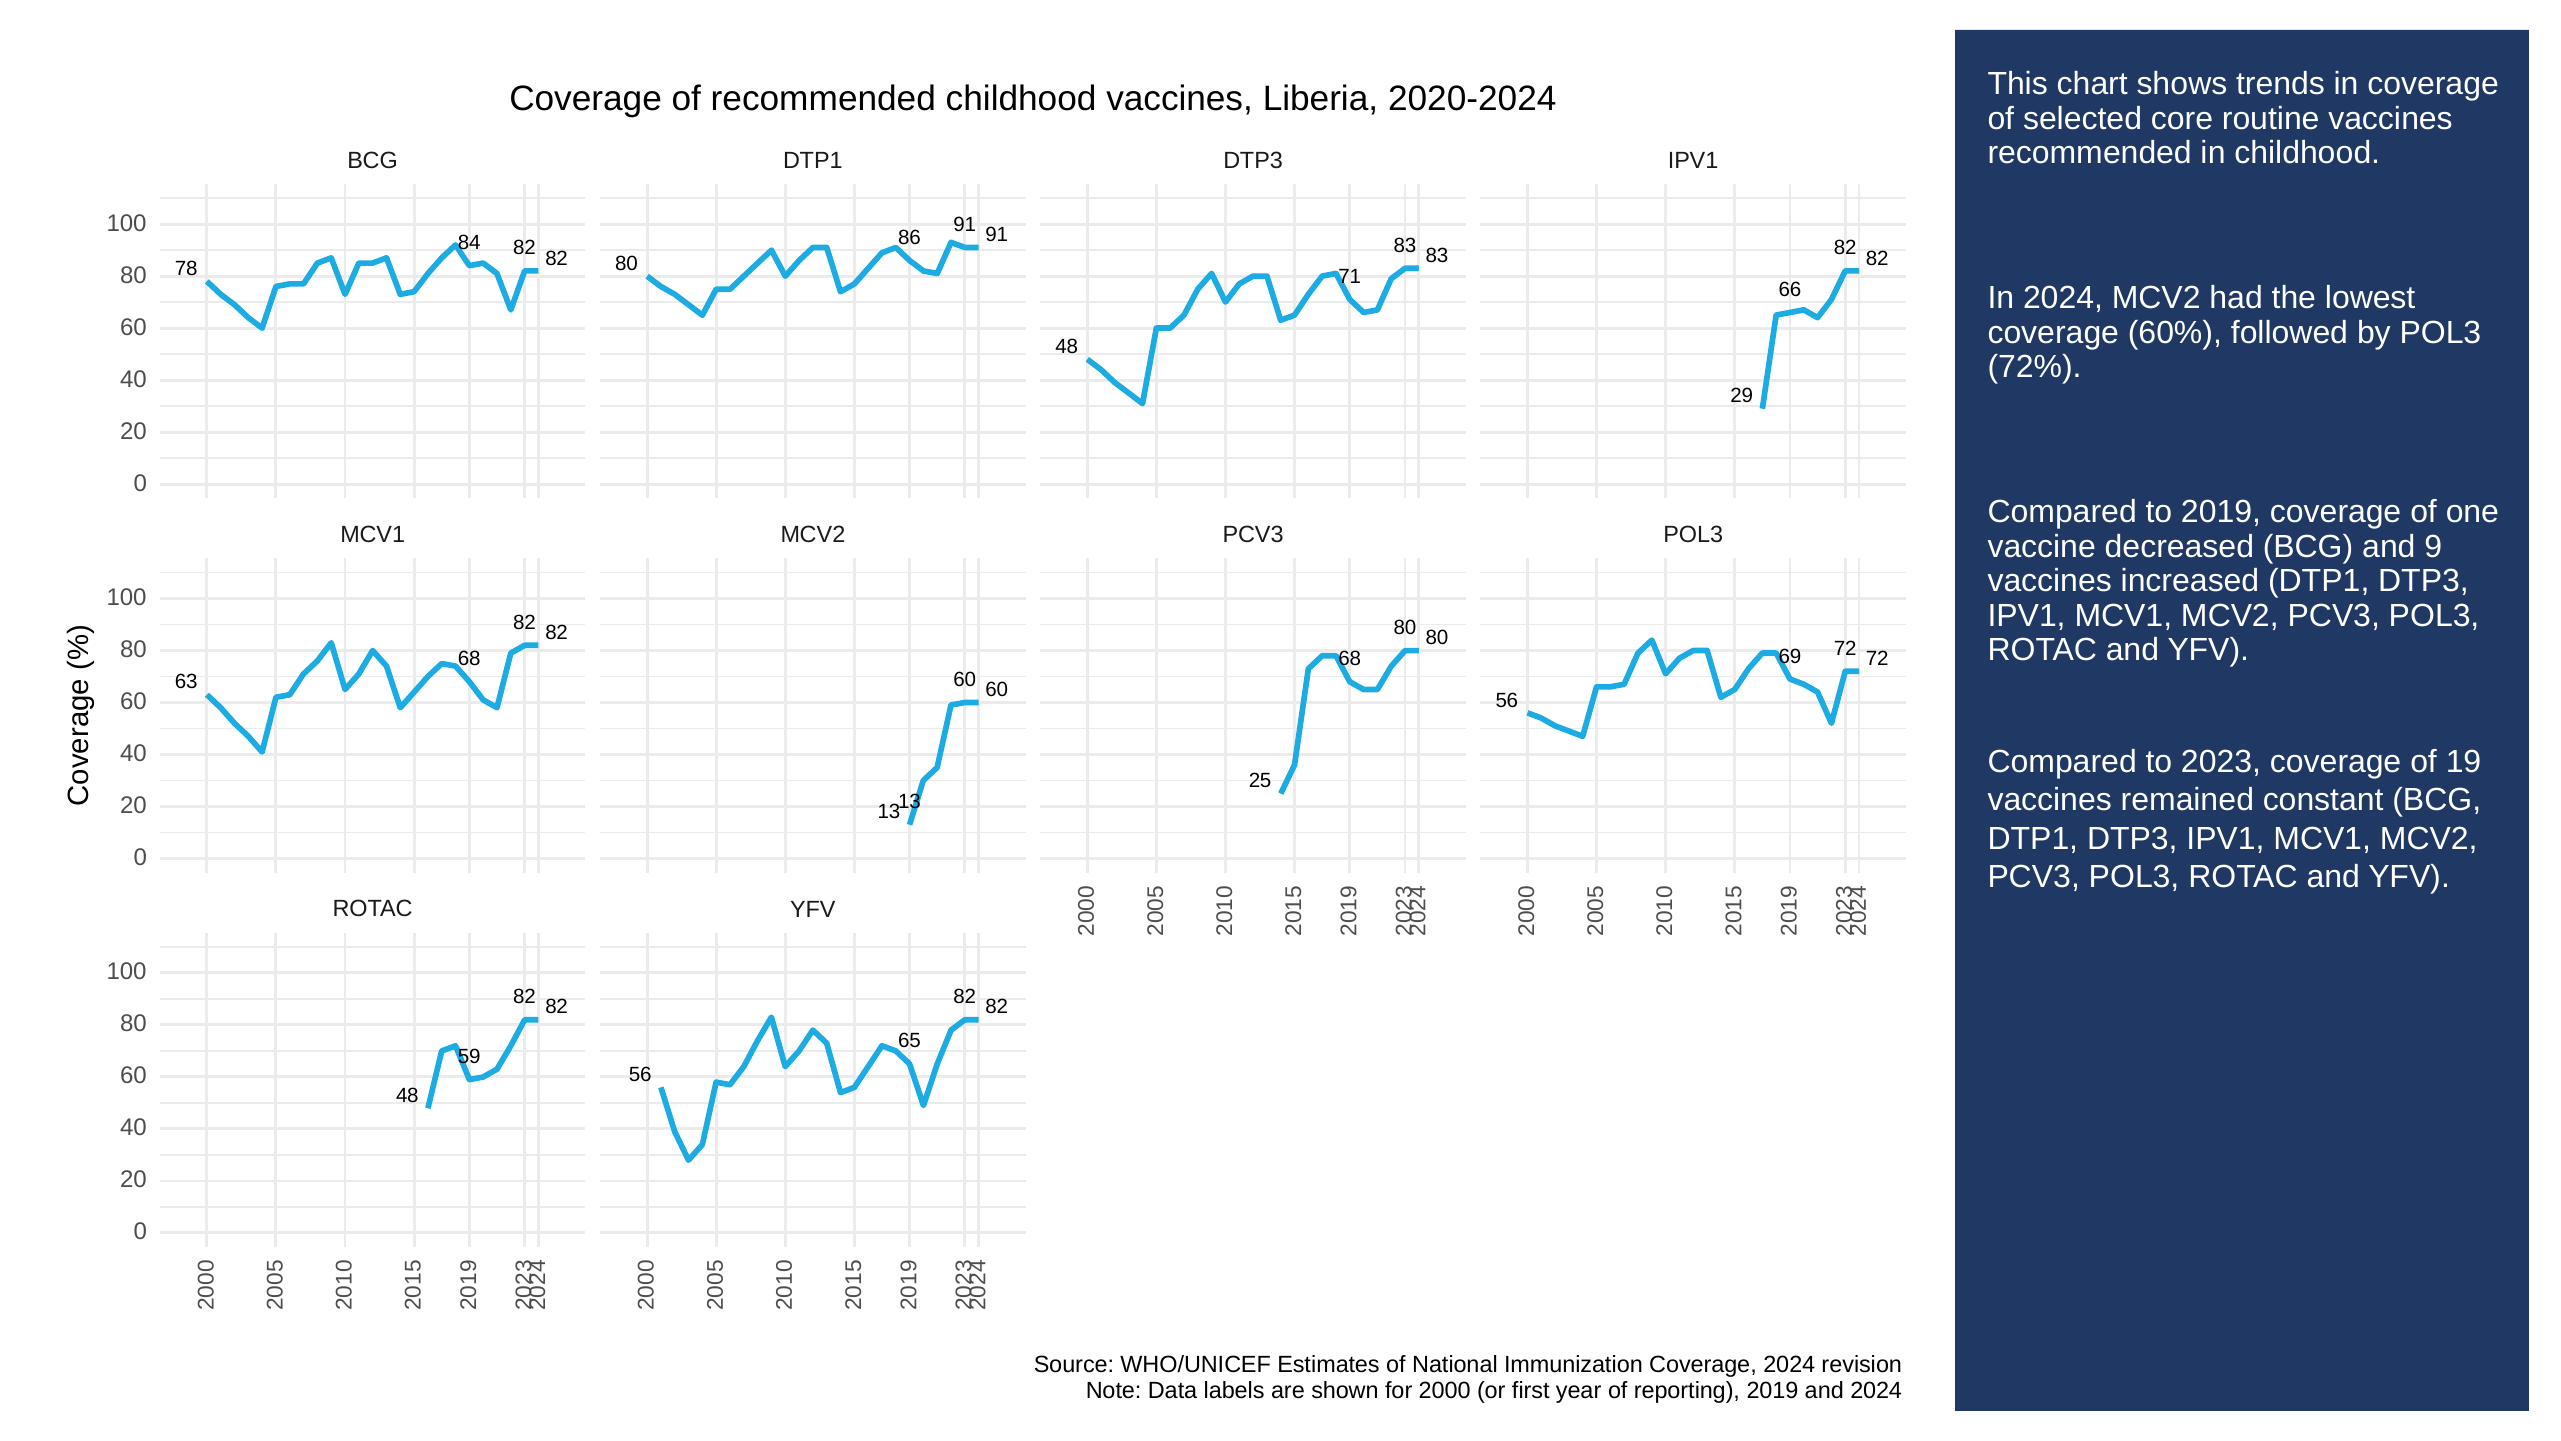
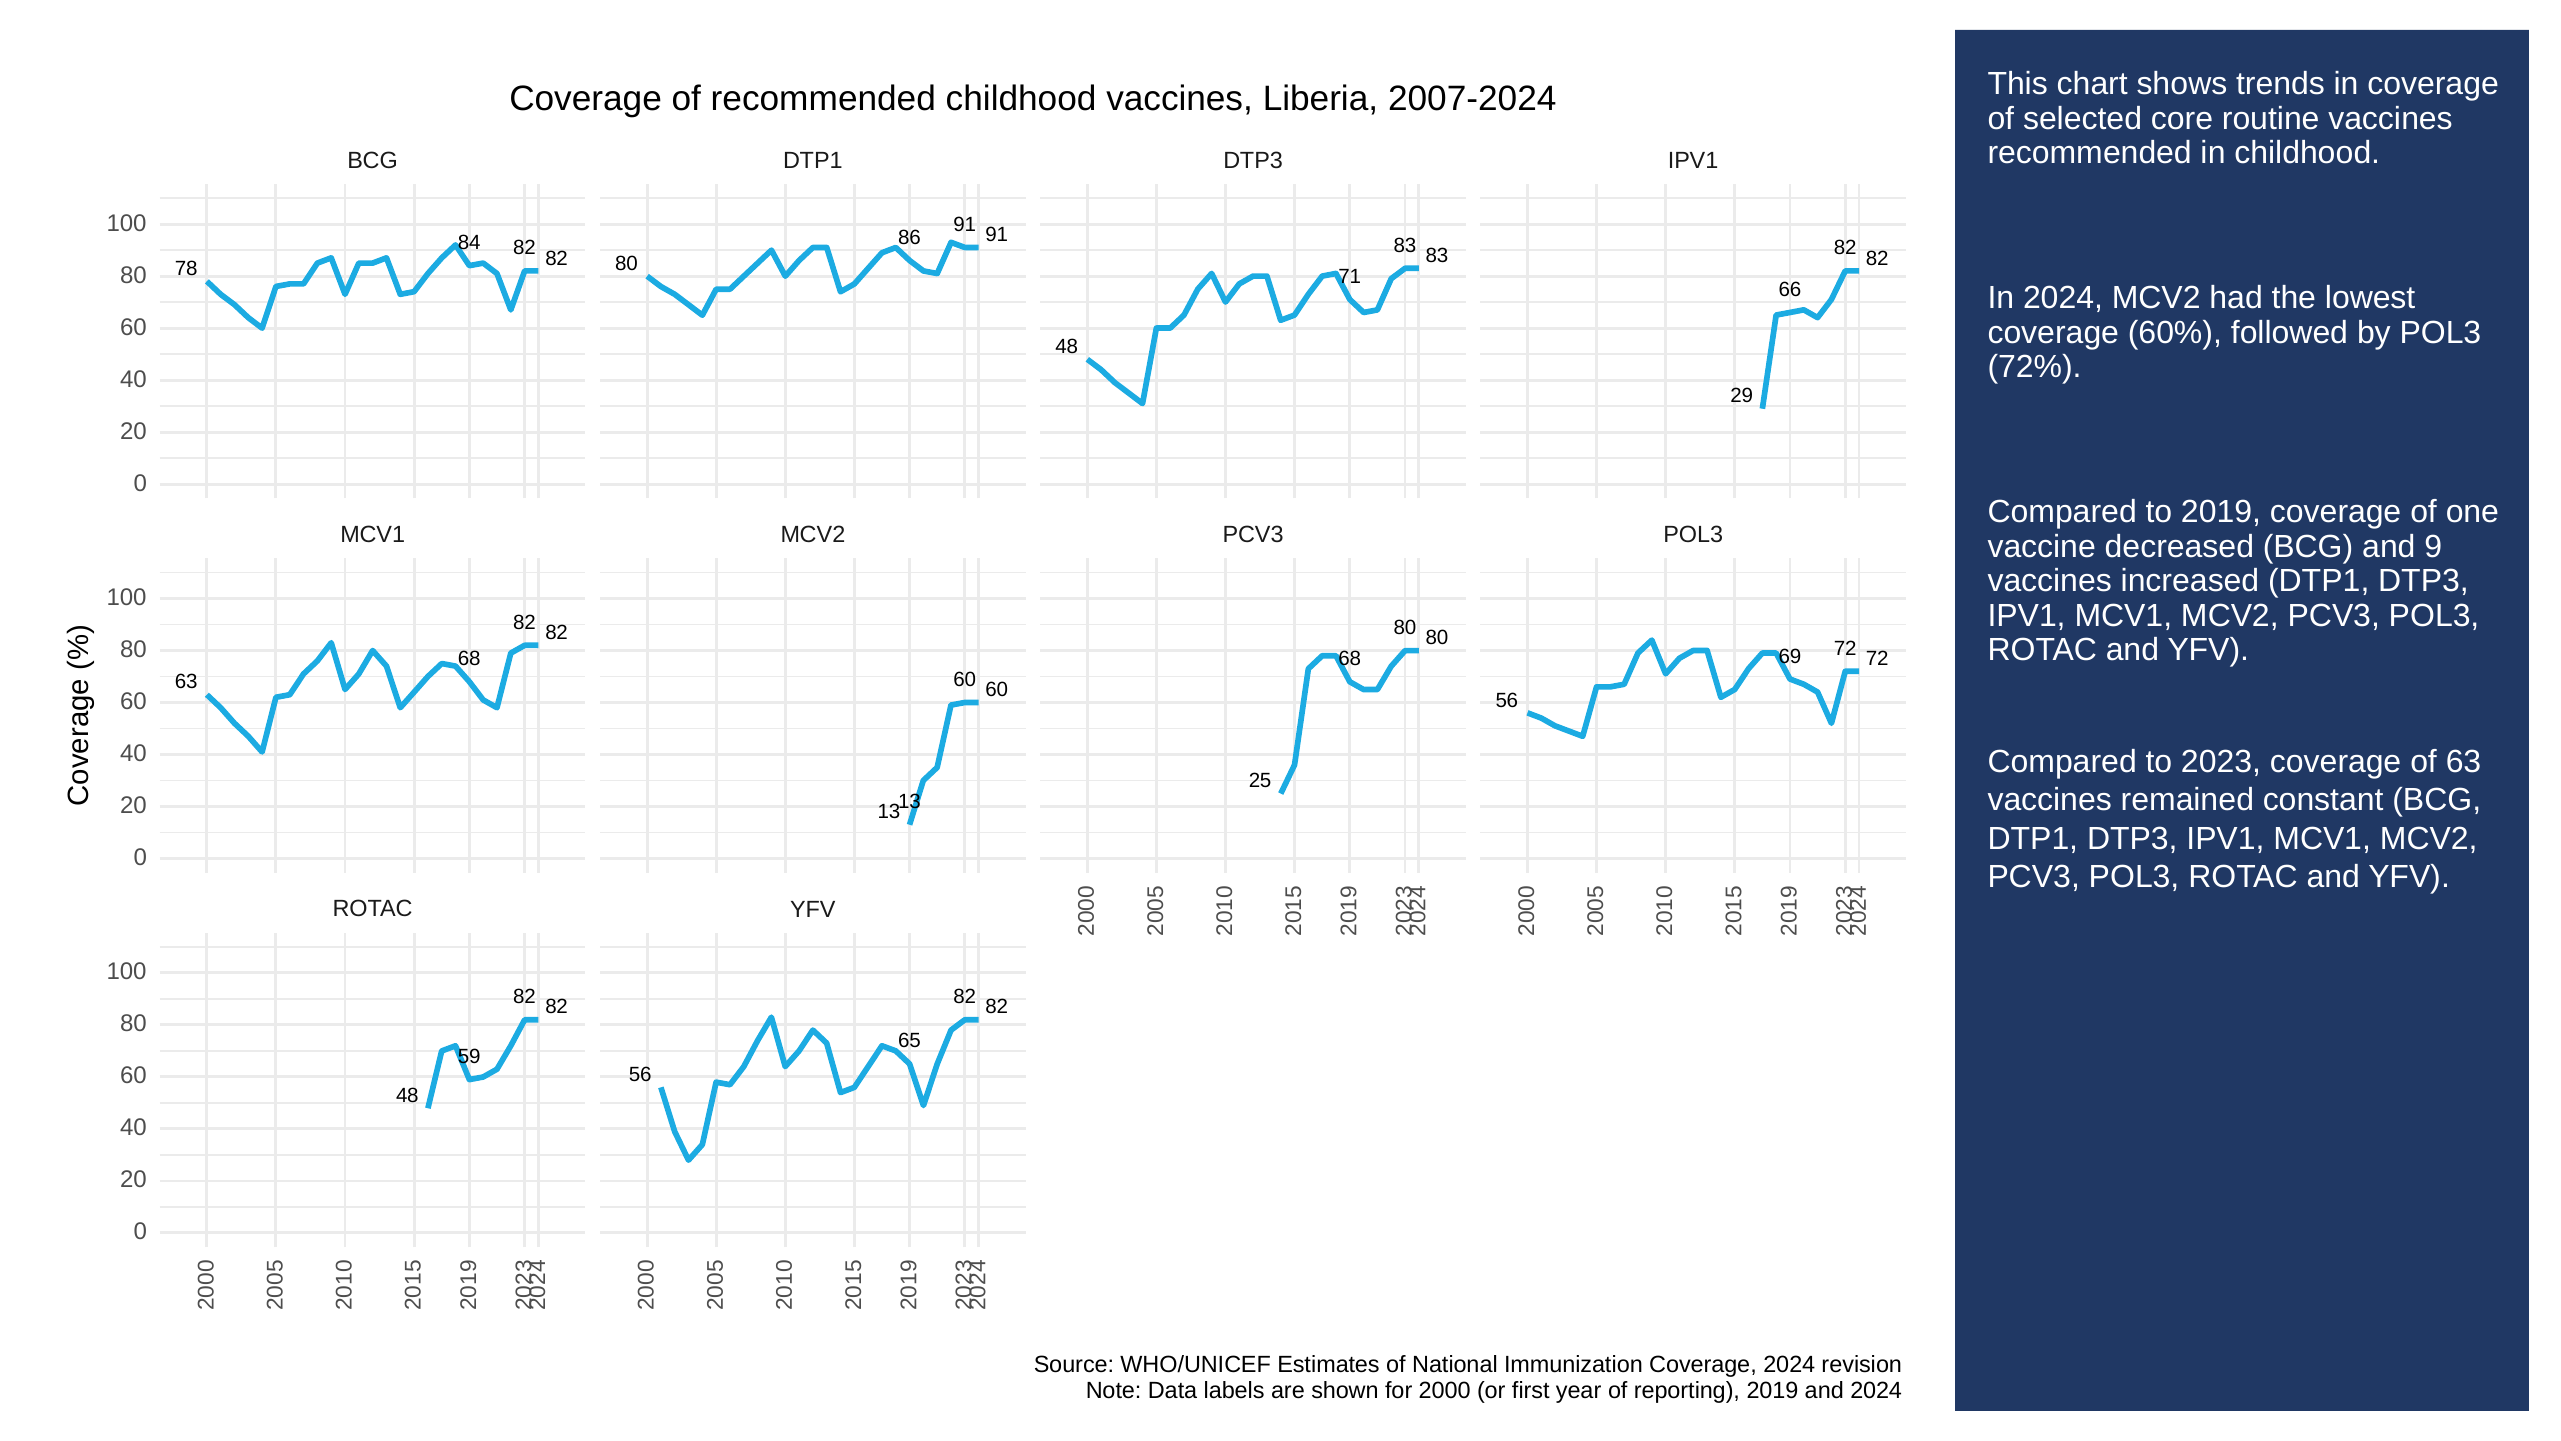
2020-2024: 2020-2024 -> 2007-2024
of 19: 19 -> 63
